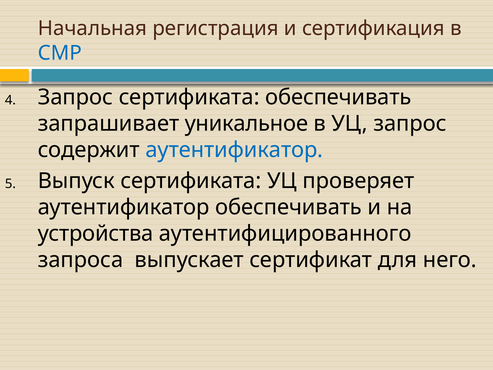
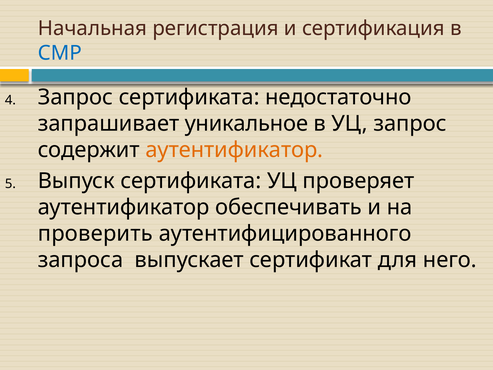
сертификата обеспечивать: обеспечивать -> недостаточно
аутентификатор at (234, 150) colour: blue -> orange
устройства: устройства -> проверить
